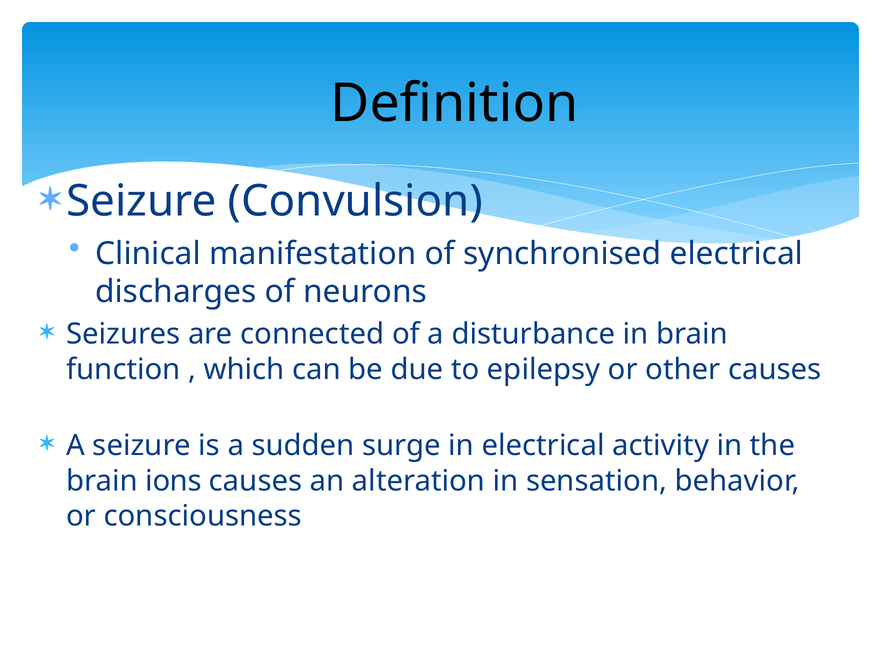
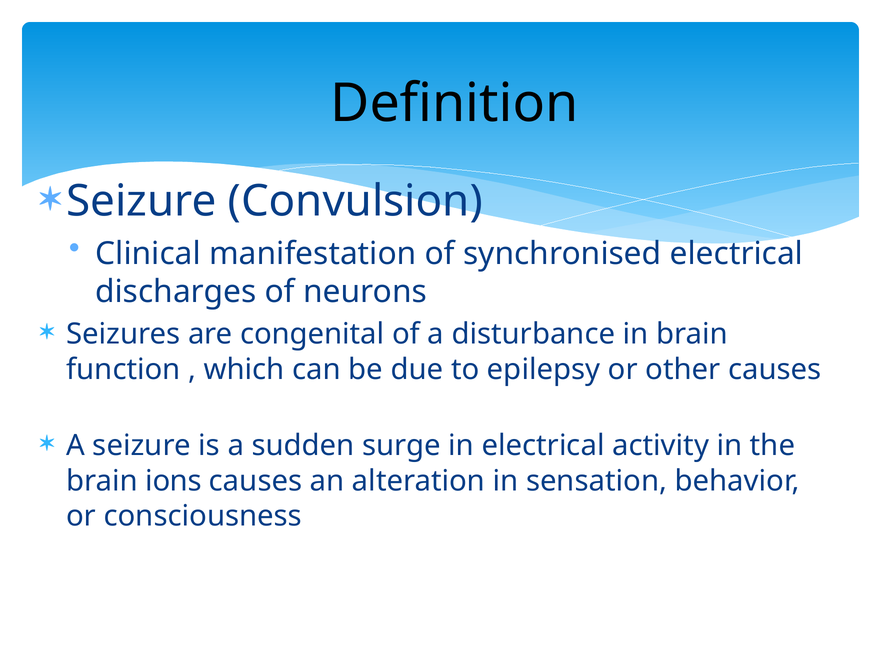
connected: connected -> congenital
